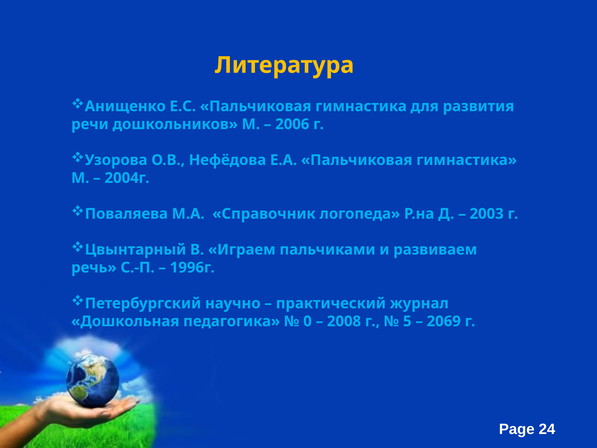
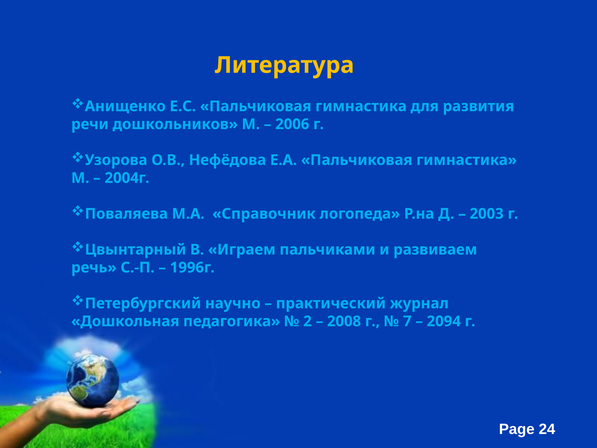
0: 0 -> 2
5: 5 -> 7
2069: 2069 -> 2094
